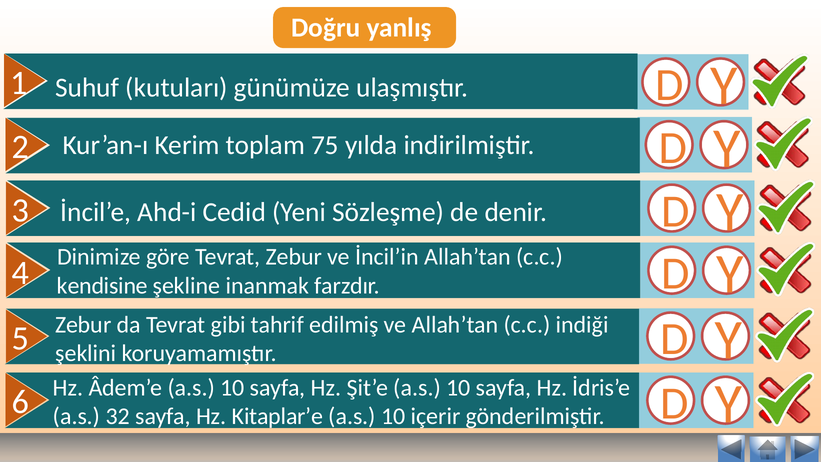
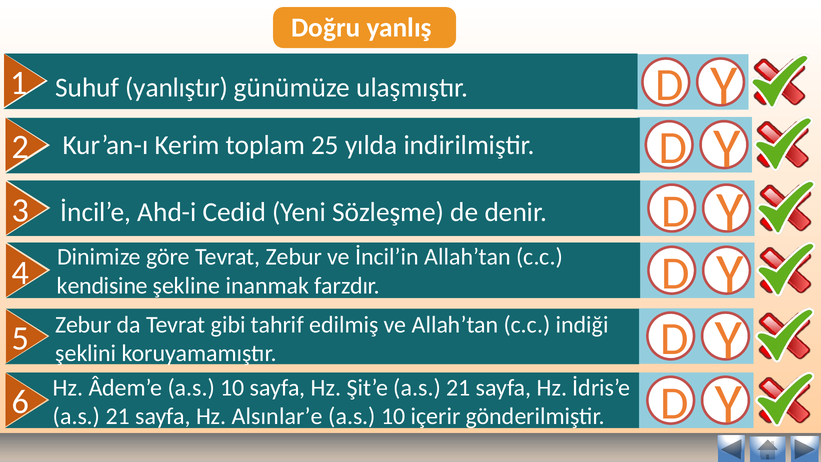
kutuları: kutuları -> yanlıştır
75: 75 -> 25
Şit’e a.s 10: 10 -> 21
32 at (118, 416): 32 -> 21
Kitaplar’e: Kitaplar’e -> Alsınlar’e
